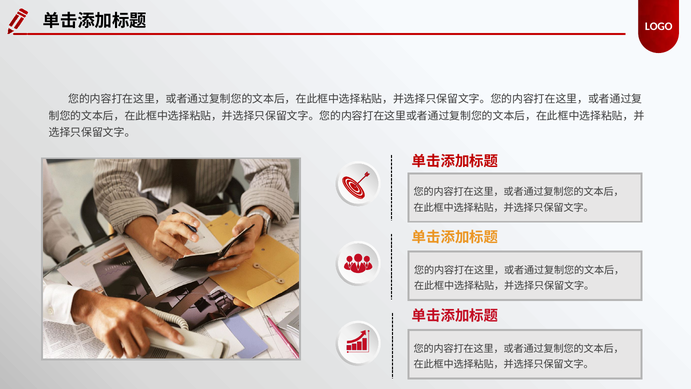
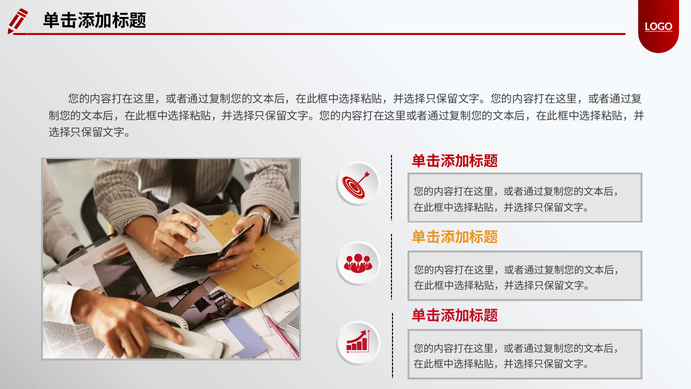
LOGO underline: none -> present
